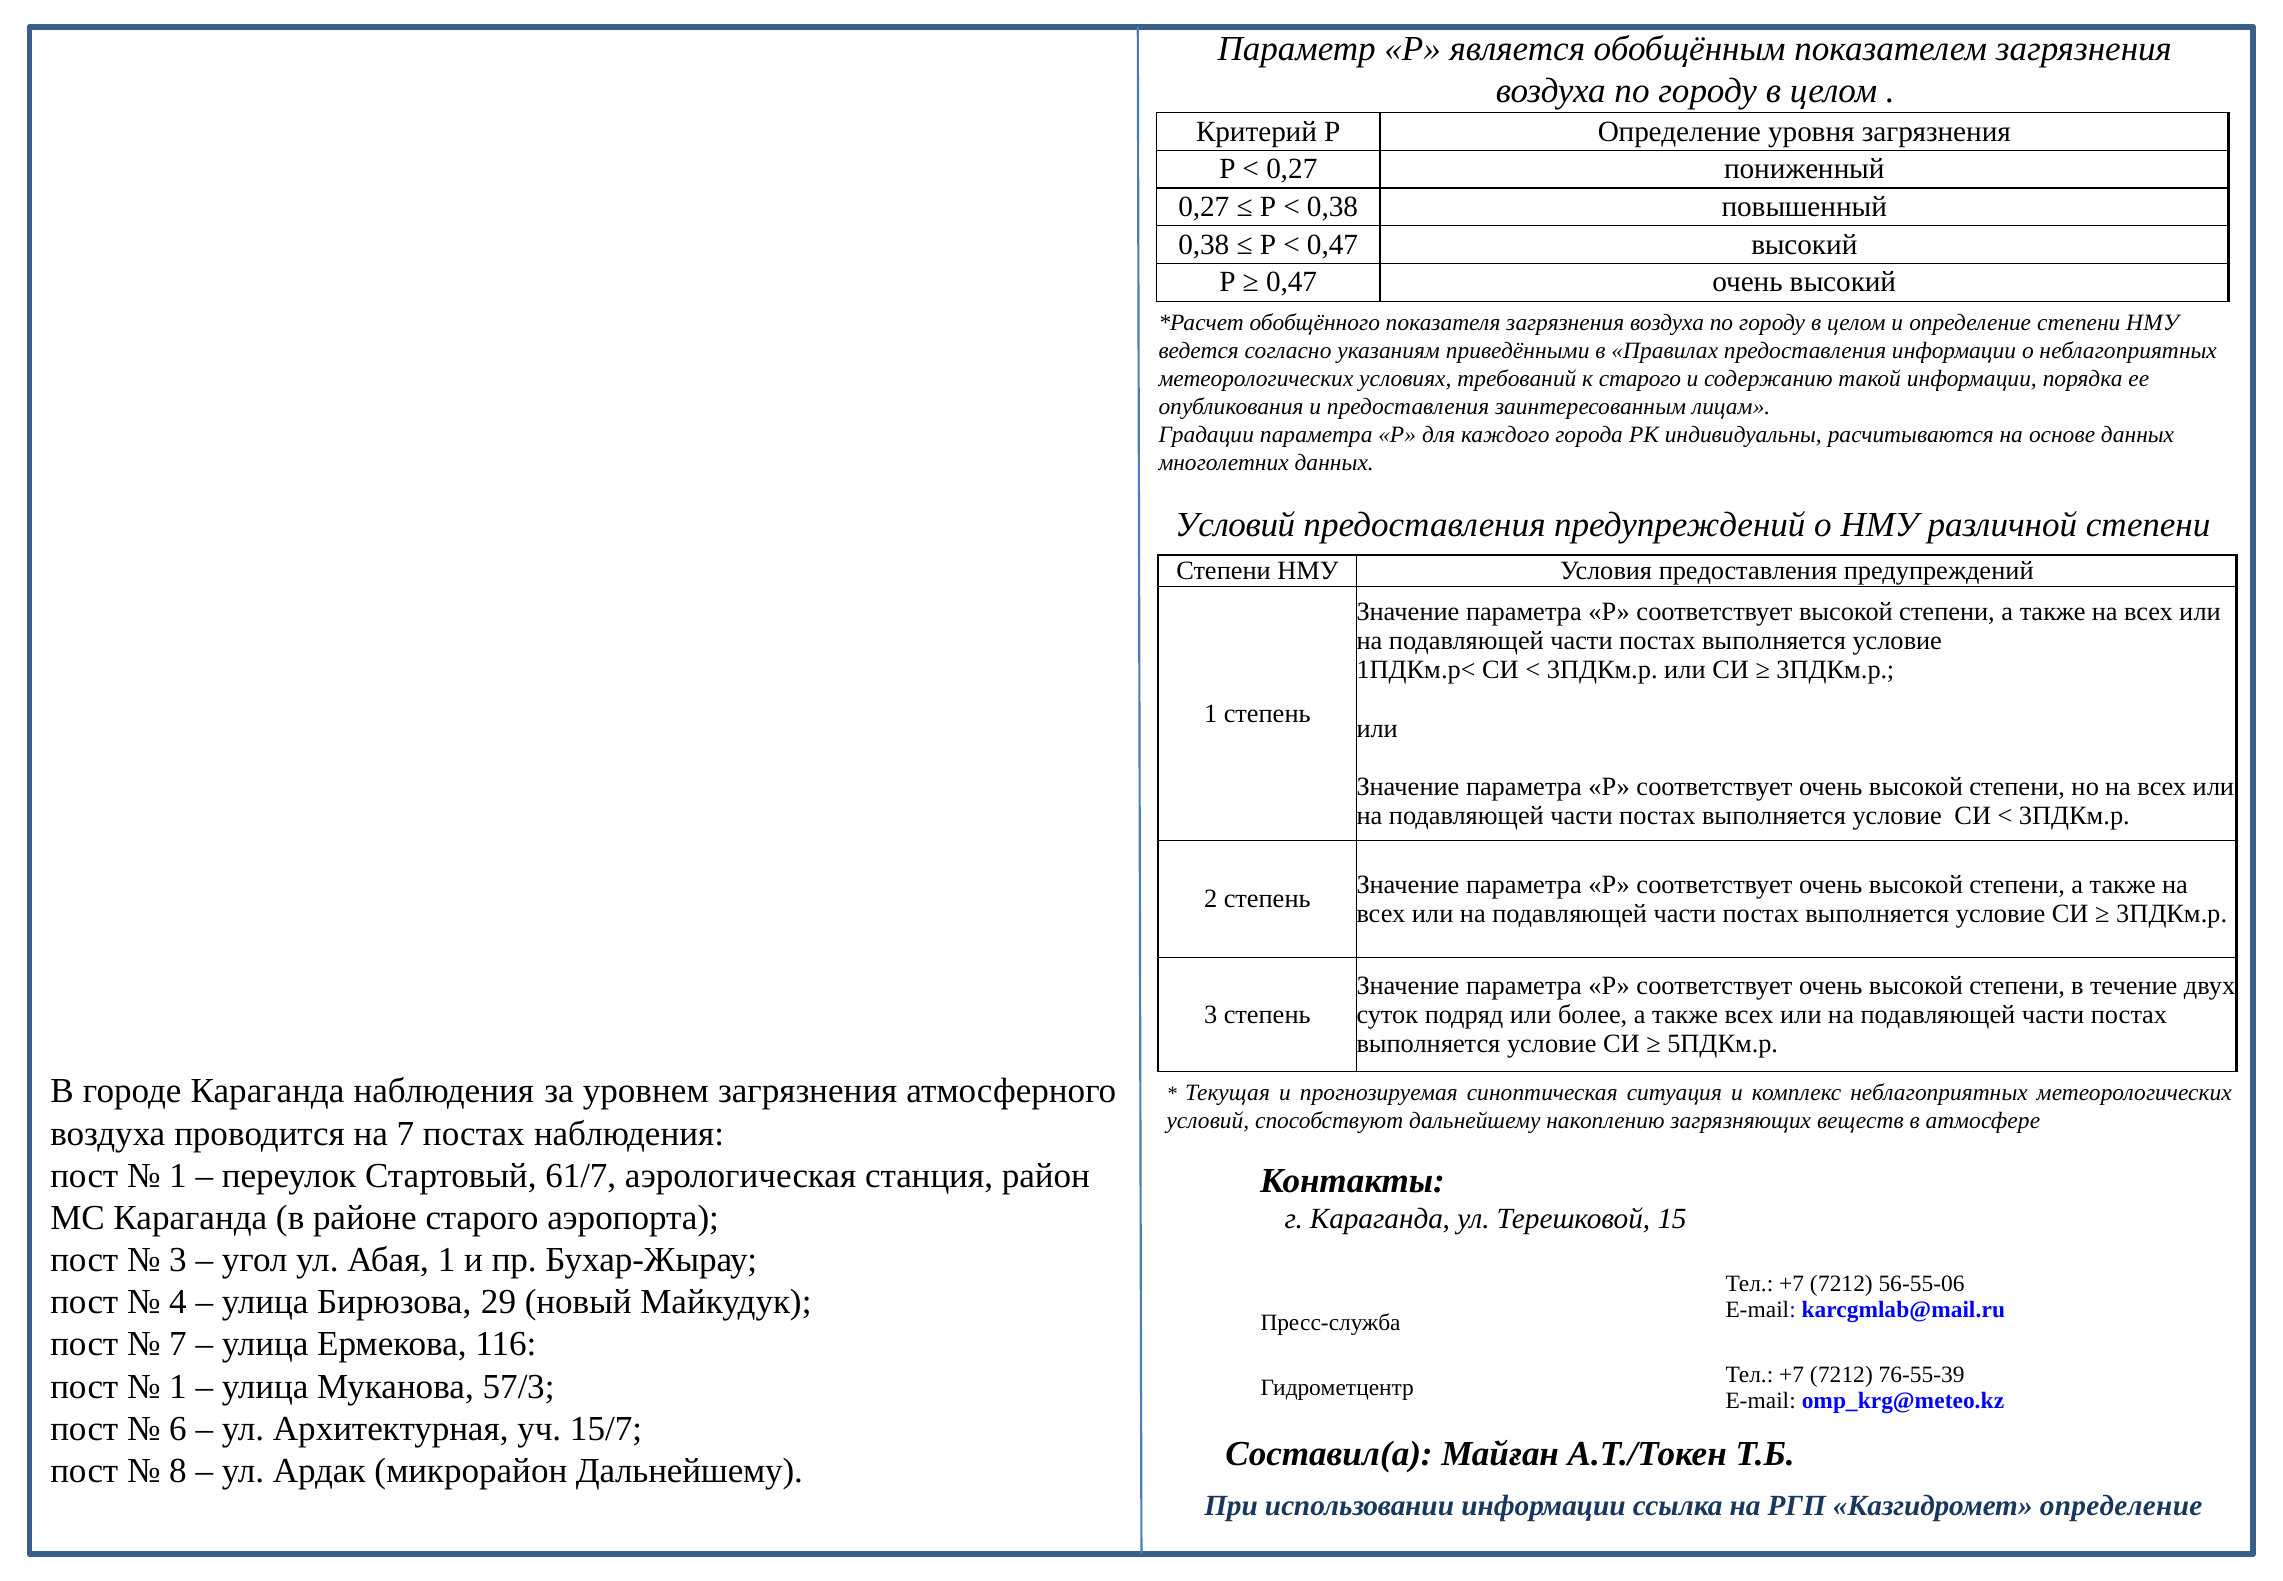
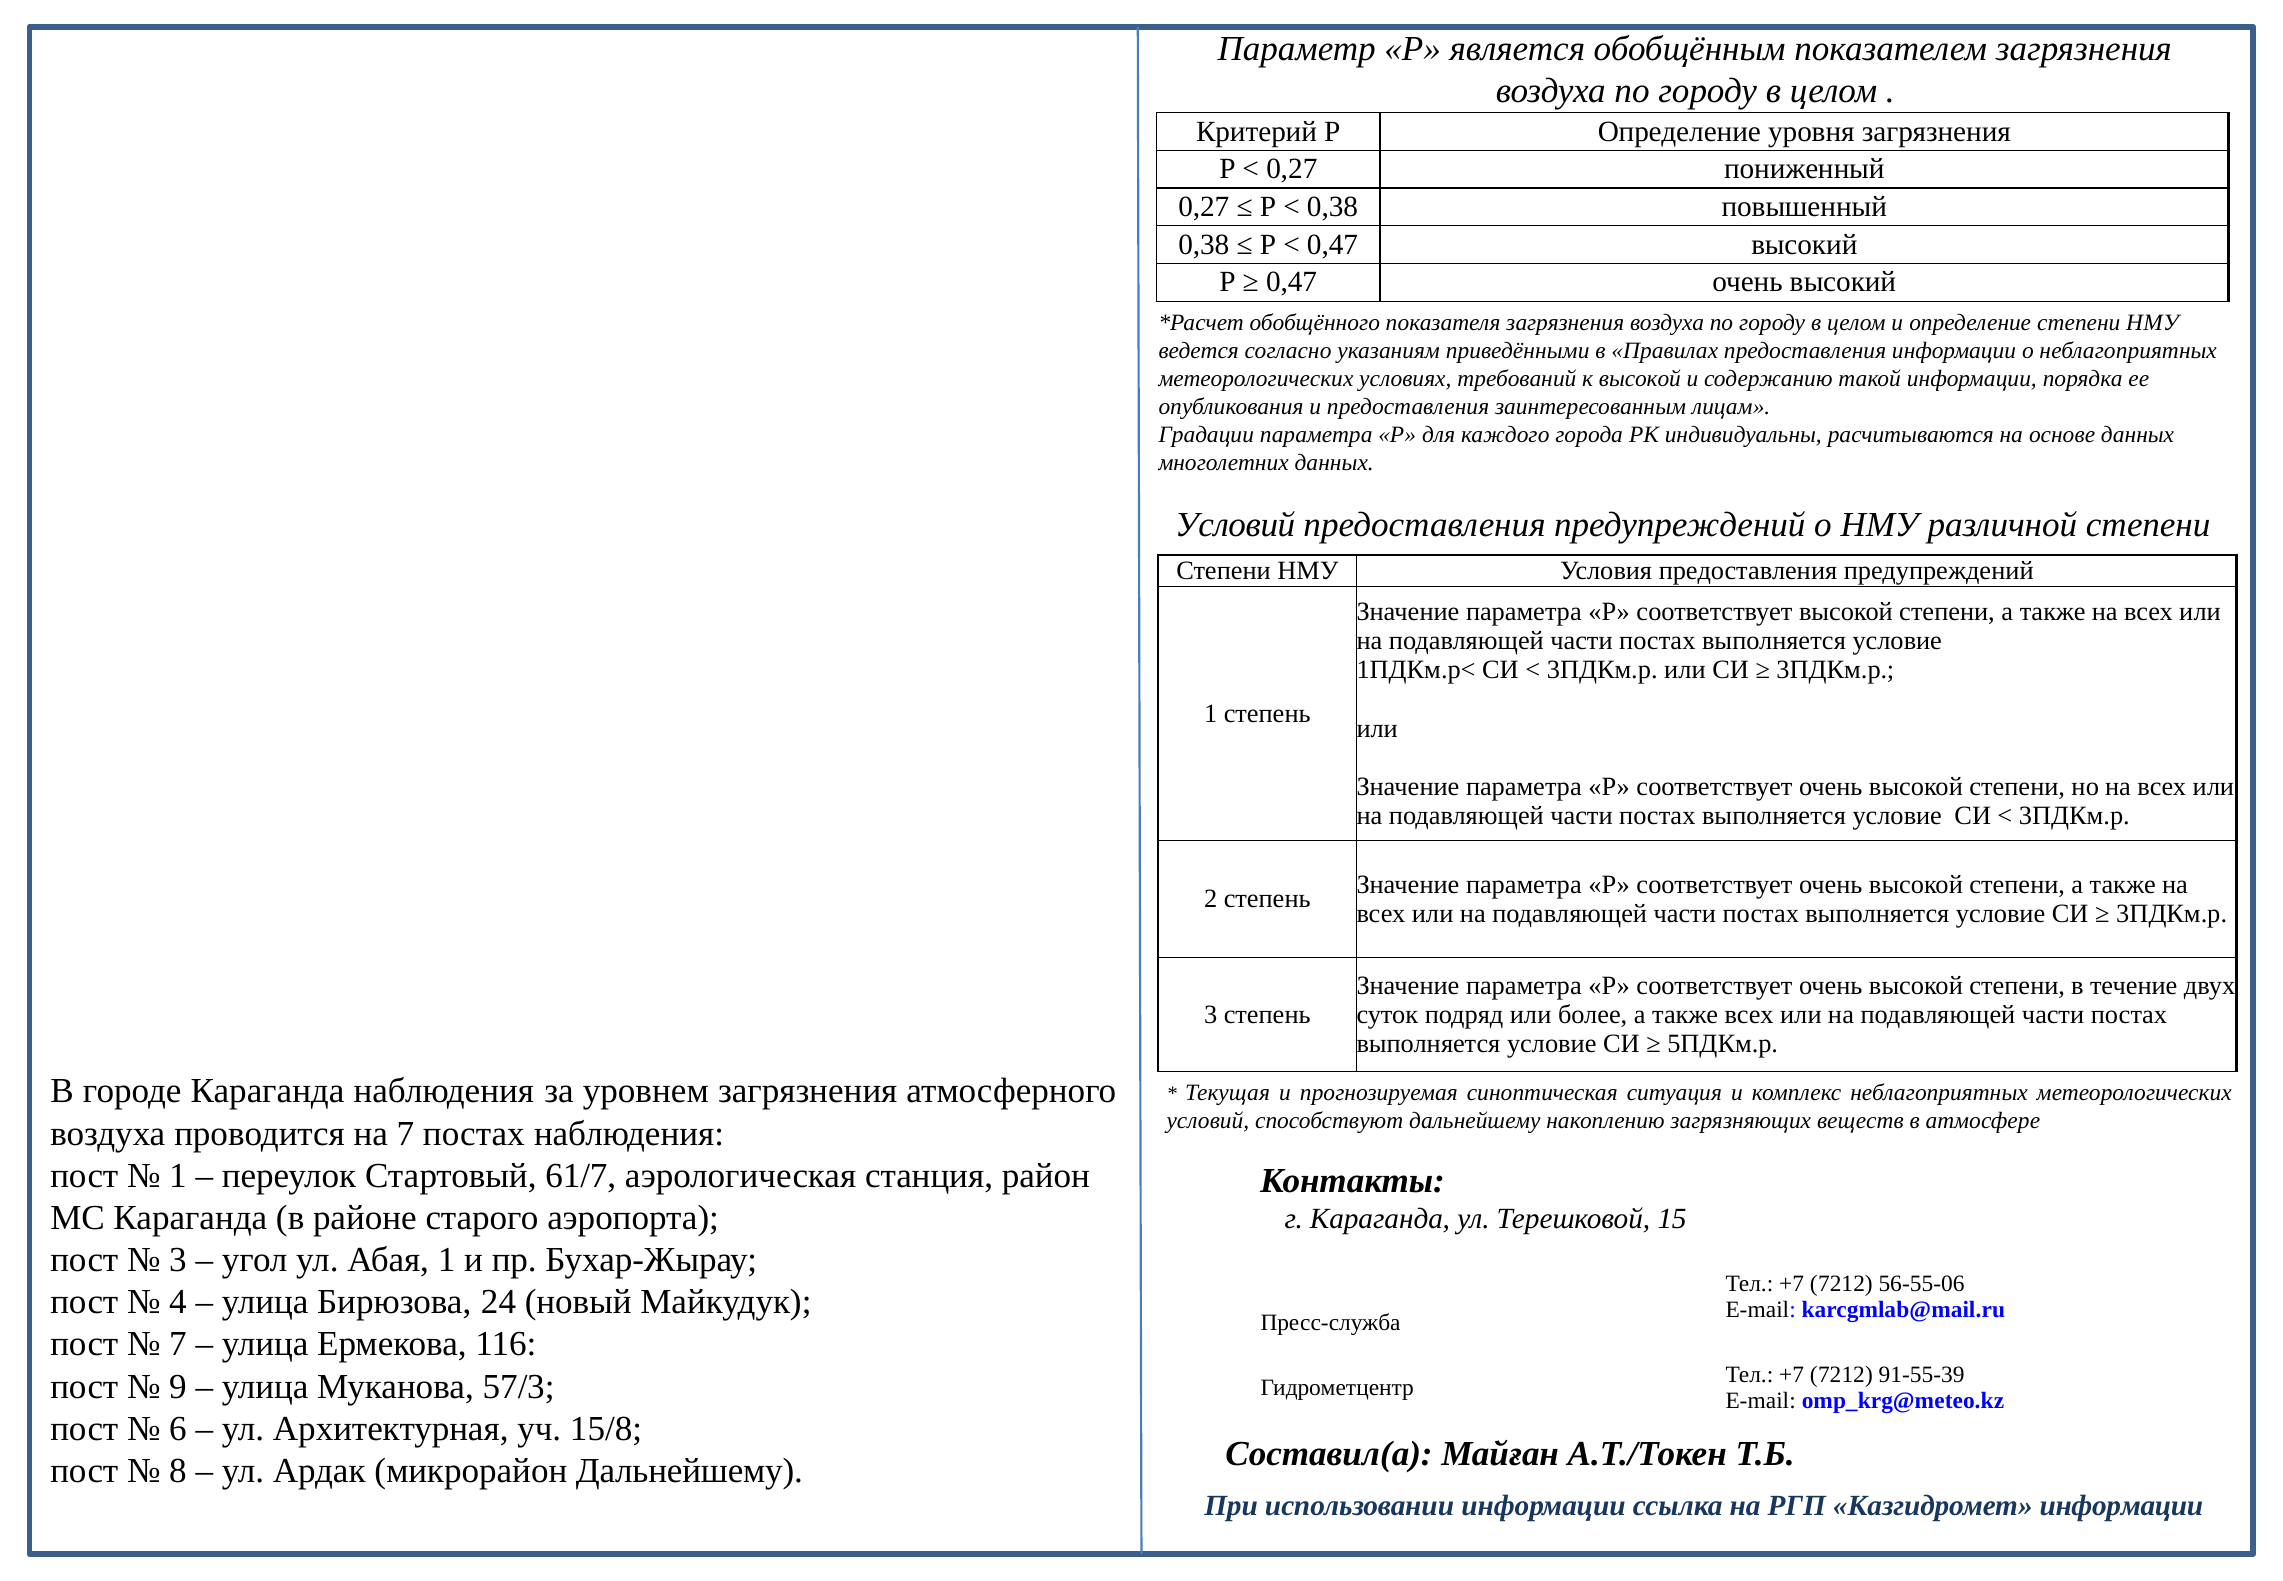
к старого: старого -> высокой
29: 29 -> 24
76-55-39: 76-55-39 -> 91-55-39
1 at (178, 1386): 1 -> 9
15/7: 15/7 -> 15/8
Казгидромет определение: определение -> информации
